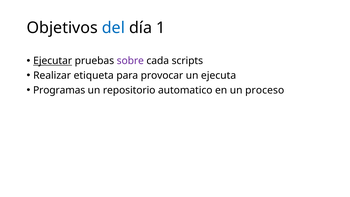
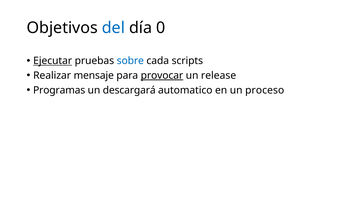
1: 1 -> 0
sobre colour: purple -> blue
etiqueta: etiqueta -> mensaje
provocar underline: none -> present
ejecuta: ejecuta -> release
repositorio: repositorio -> descargará
